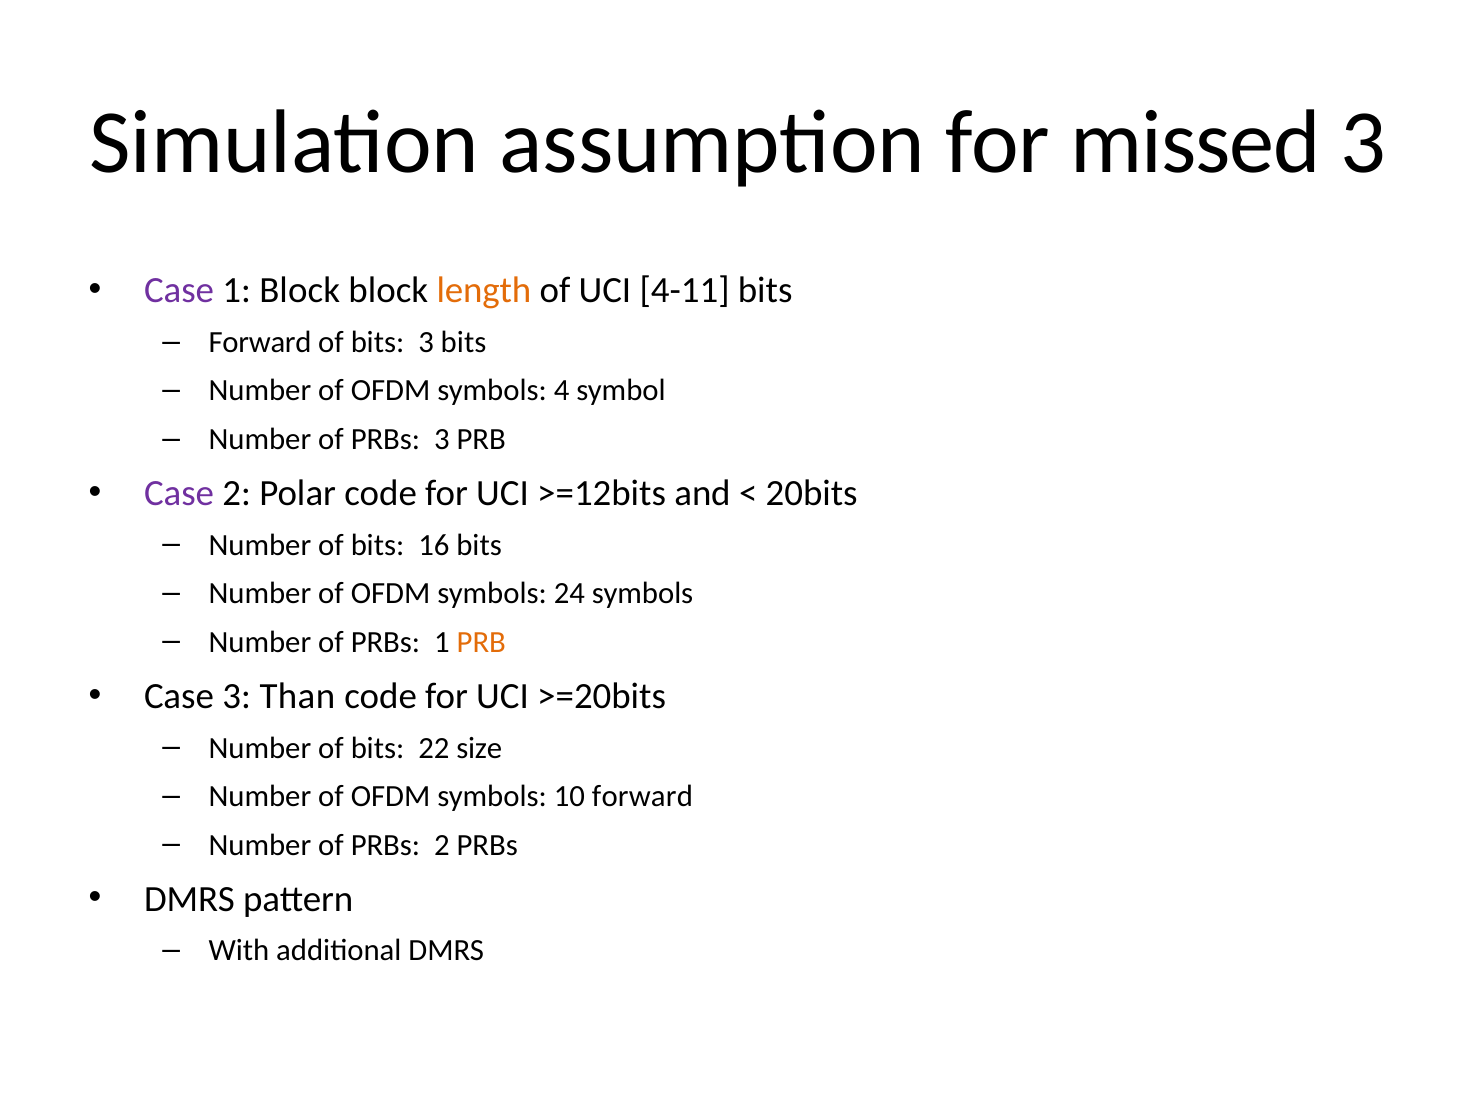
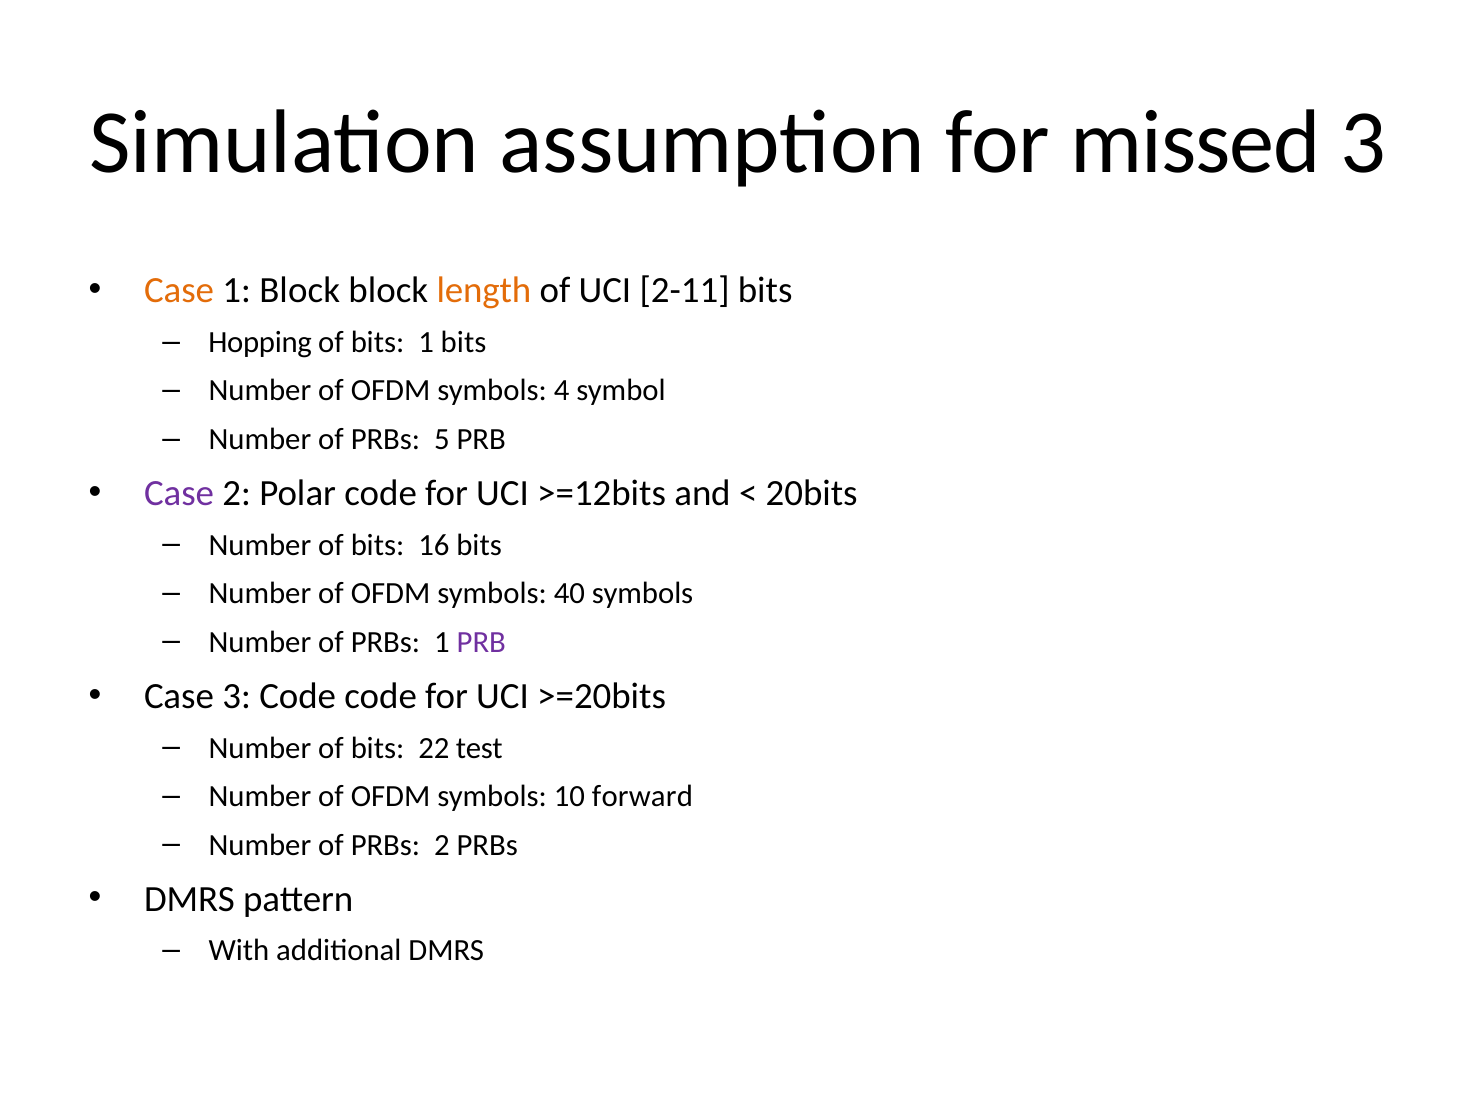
Case at (179, 291) colour: purple -> orange
4-11: 4-11 -> 2-11
Forward at (260, 342): Forward -> Hopping
bits 3: 3 -> 1
PRBs 3: 3 -> 5
24: 24 -> 40
PRB at (481, 642) colour: orange -> purple
3 Than: Than -> Code
size: size -> test
